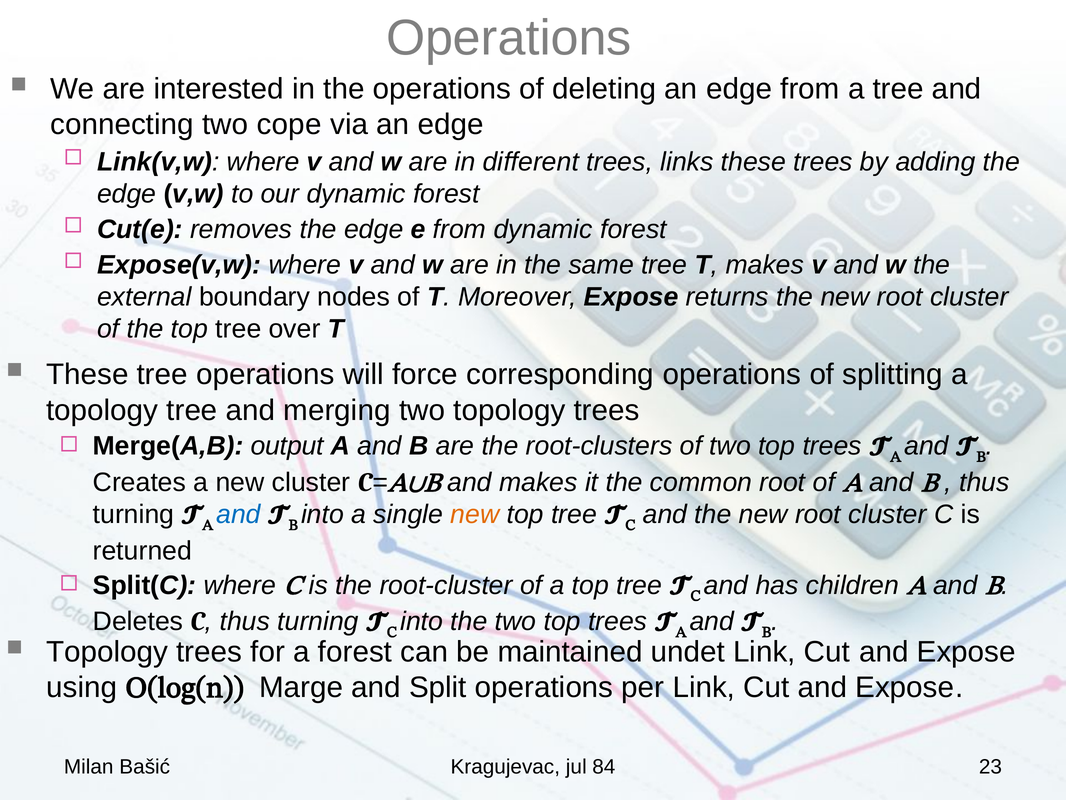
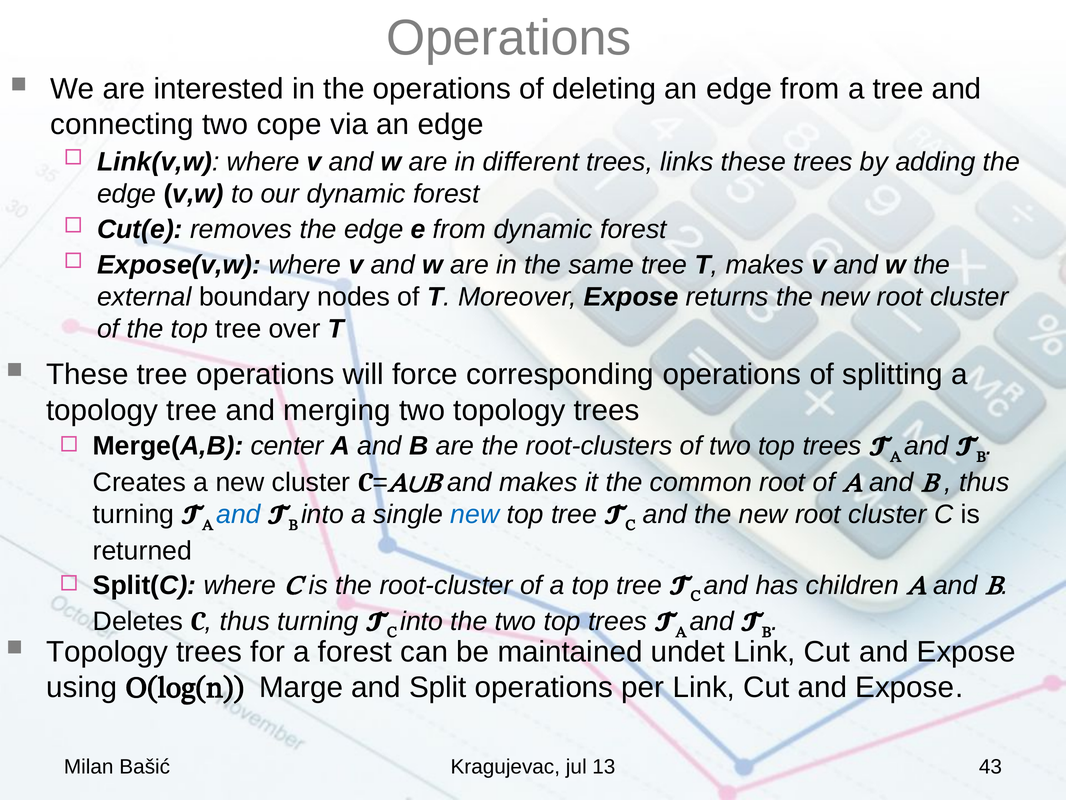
output: output -> center
new at (475, 514) colour: orange -> blue
84: 84 -> 13
23: 23 -> 43
